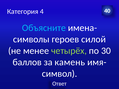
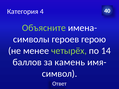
Объясните colour: light blue -> light green
силой: силой -> герою
30: 30 -> 14
